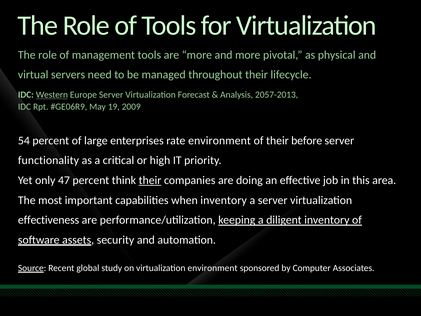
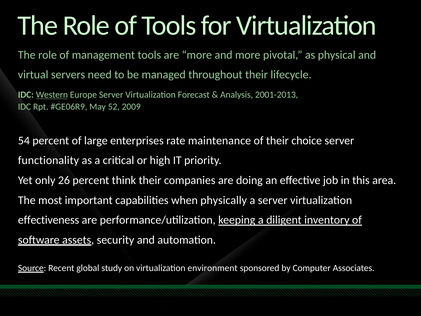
2057-2013: 2057-2013 -> 2001-2013
19: 19 -> 52
rate environment: environment -> maintenance
before: before -> choice
47: 47 -> 26
their at (150, 180) underline: present -> none
when inventory: inventory -> physically
